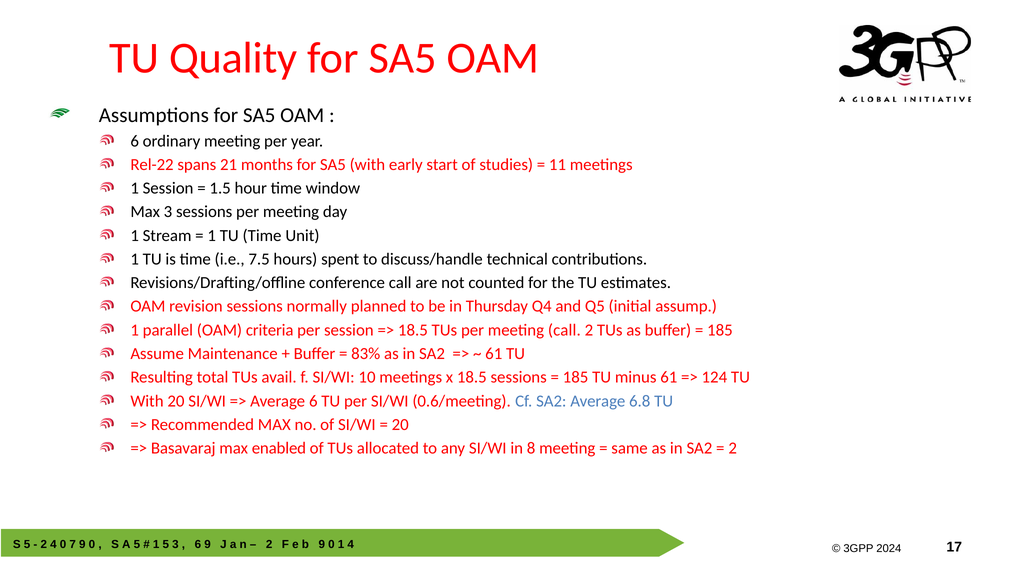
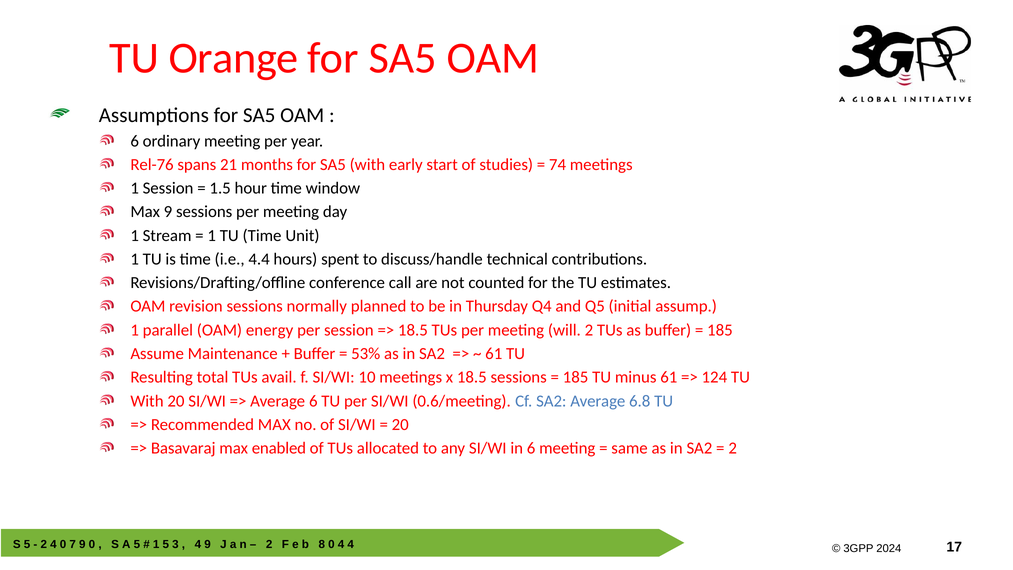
Quality: Quality -> Orange
Rel-22: Rel-22 -> Rel-76
11: 11 -> 74
Max 3: 3 -> 9
7.5: 7.5 -> 4.4
criteria: criteria -> energy
meeting call: call -> will
83%: 83% -> 53%
in 8: 8 -> 6
6 at (198, 544): 6 -> 4
9 at (322, 544): 9 -> 8
1 at (341, 544): 1 -> 4
